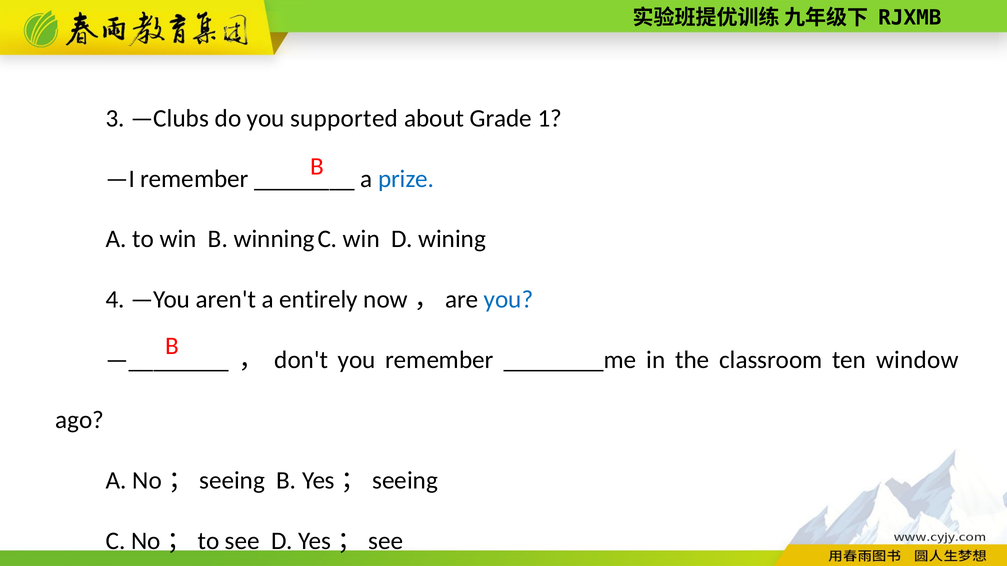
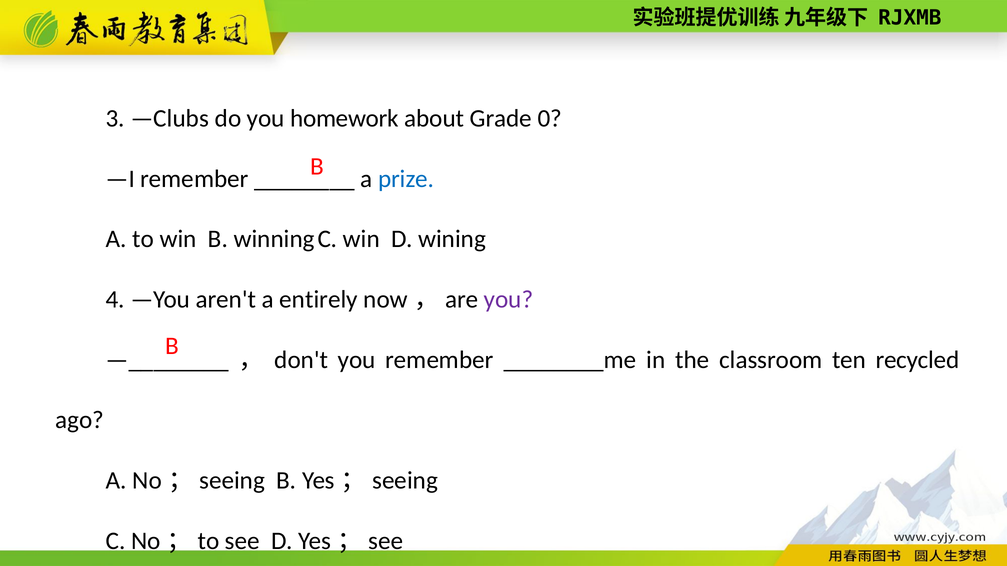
supported: supported -> homework
1: 1 -> 0
you at (509, 300) colour: blue -> purple
window: window -> recycled
